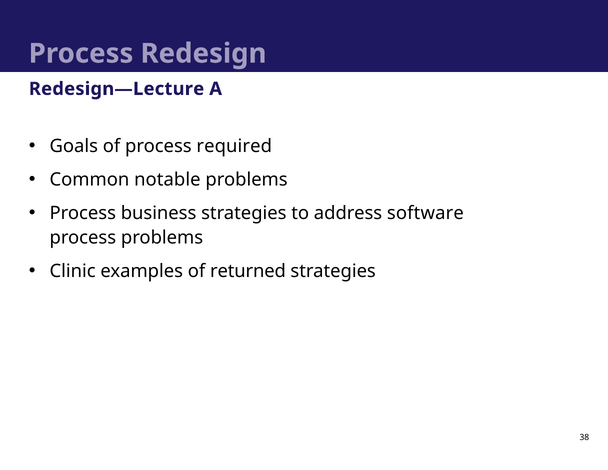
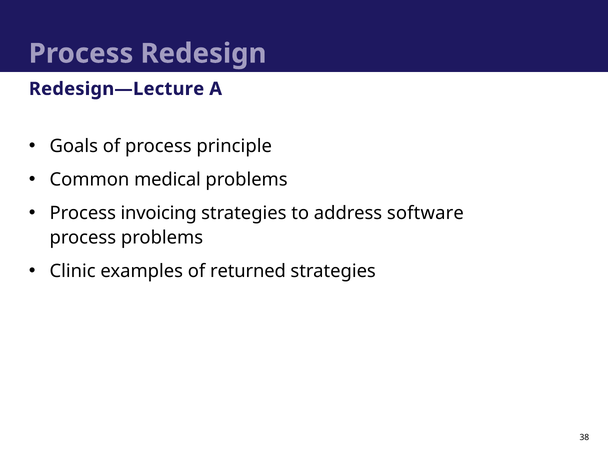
required: required -> principle
notable: notable -> medical
business: business -> invoicing
